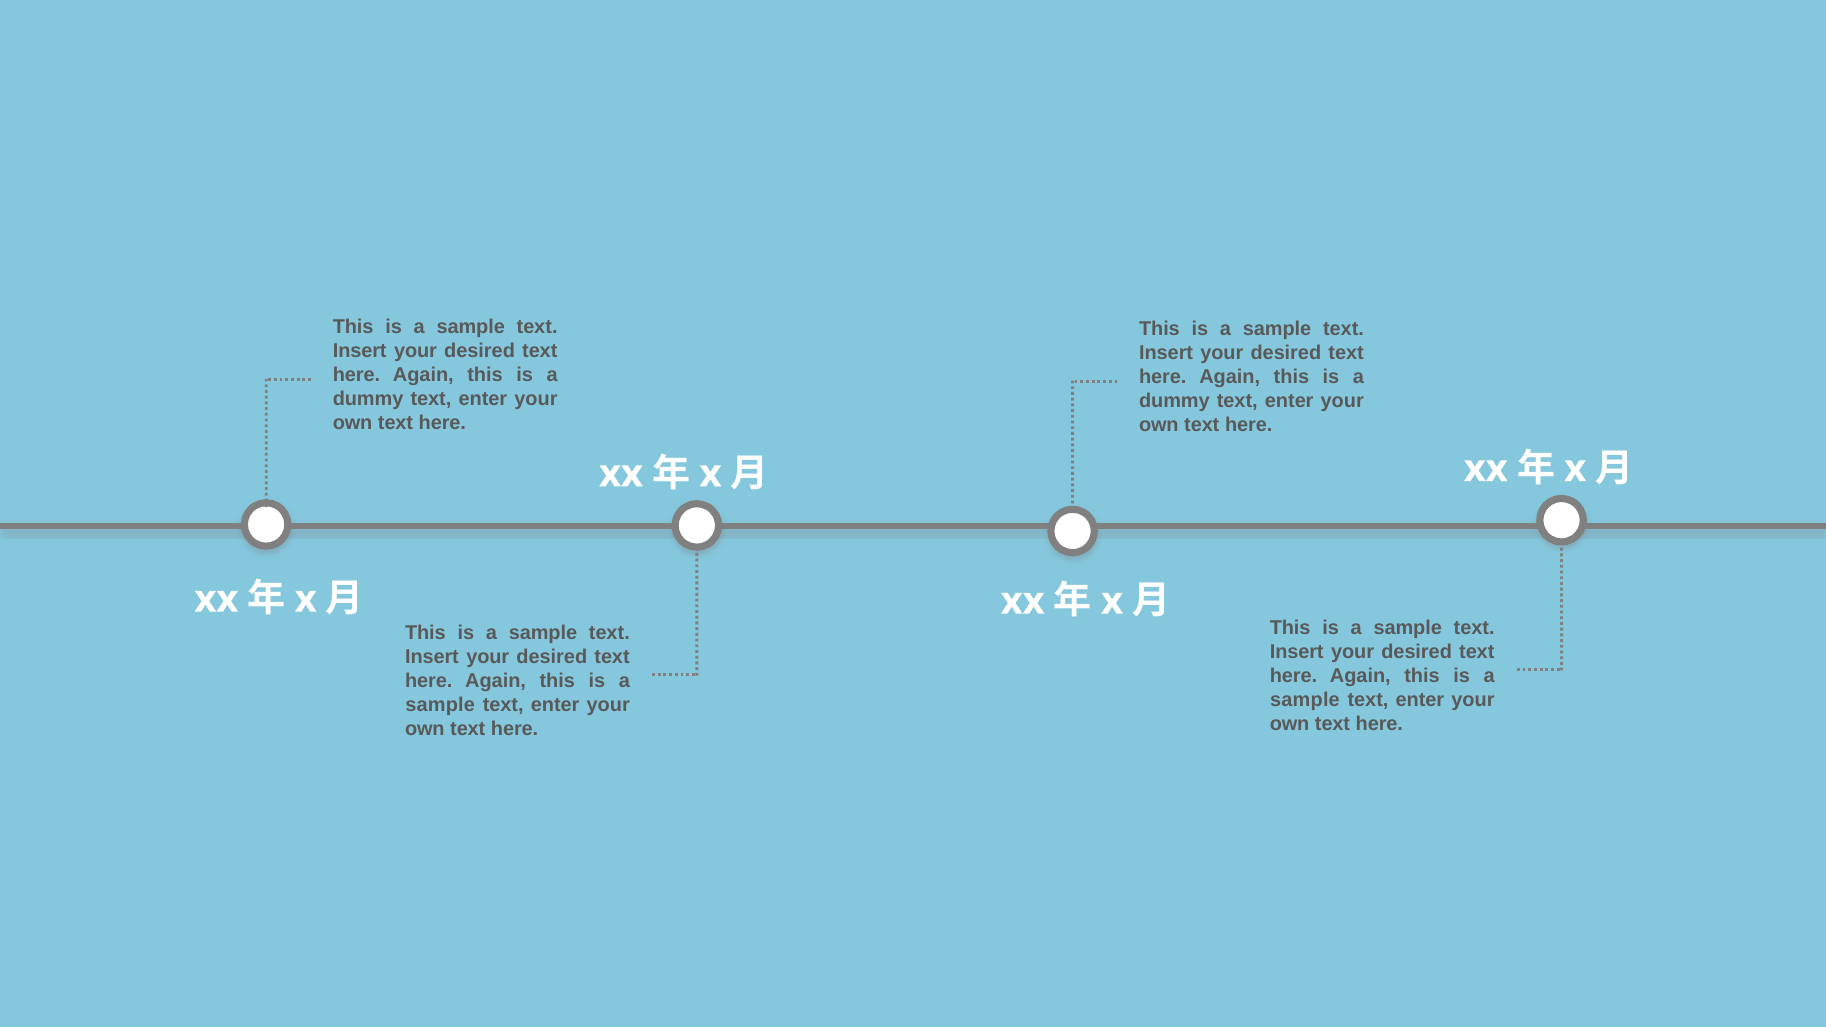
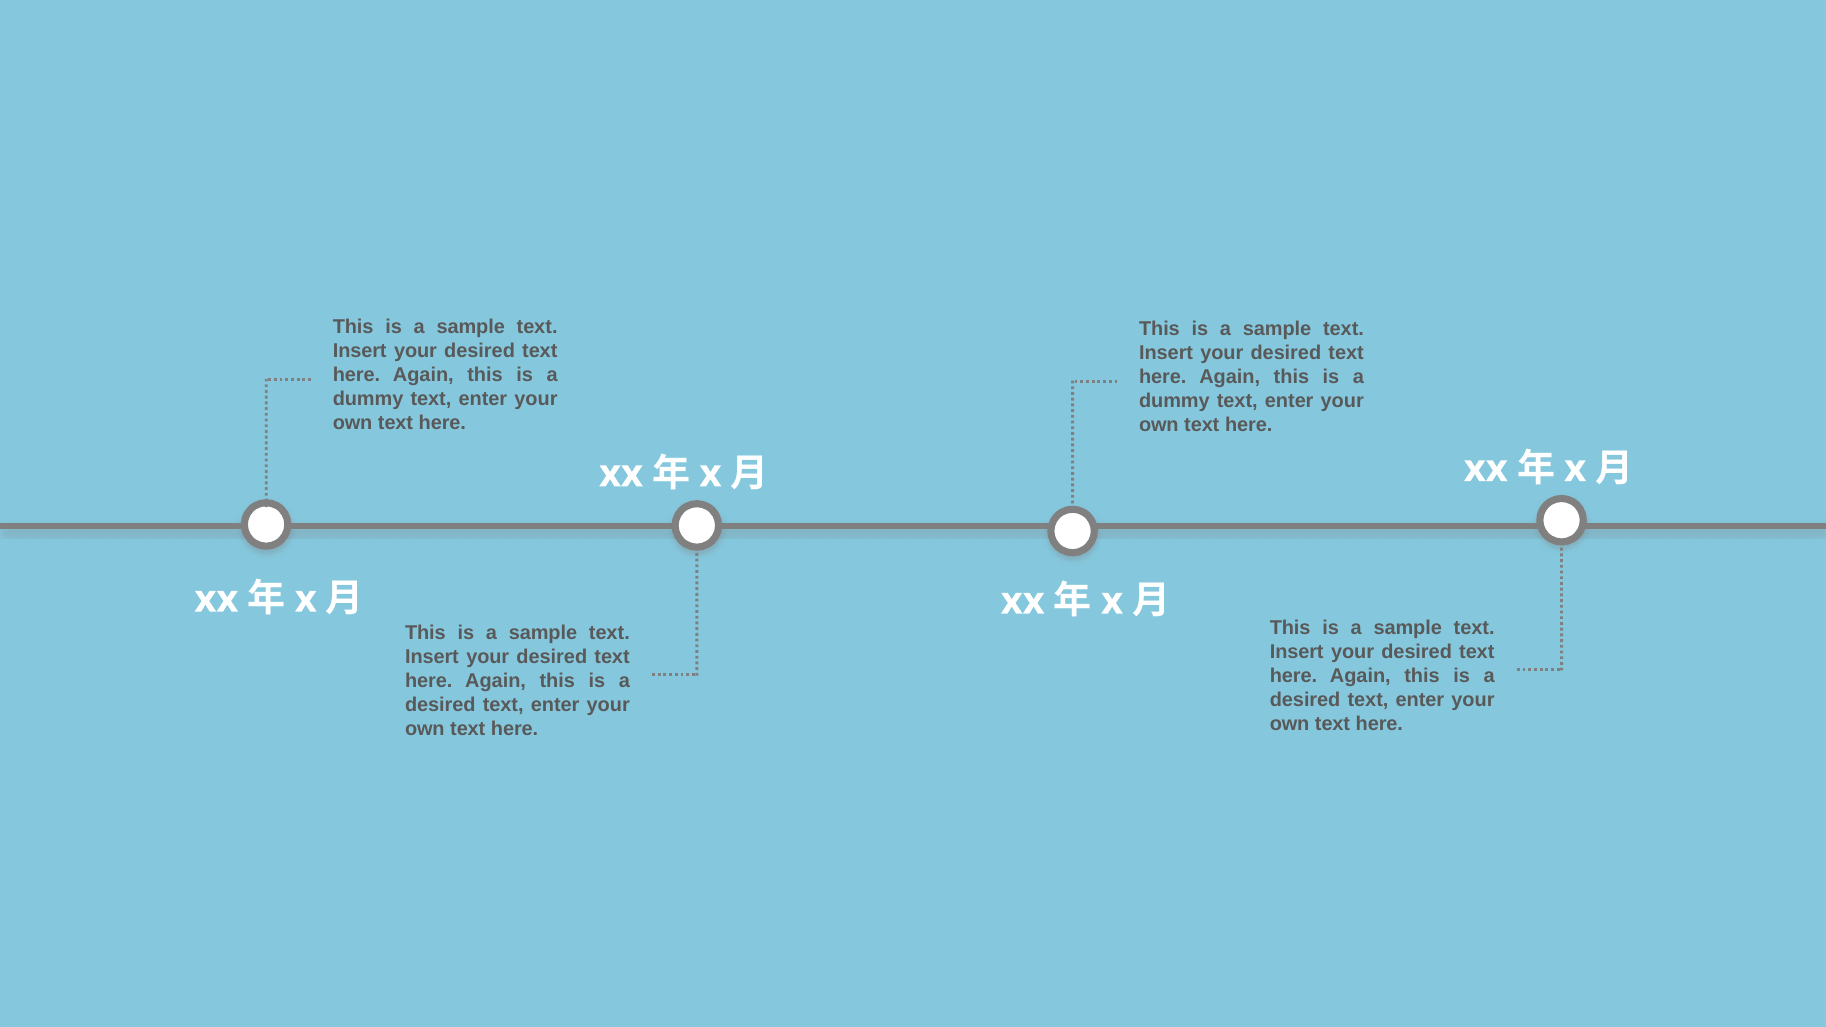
sample at (1305, 700): sample -> desired
sample at (440, 705): sample -> desired
